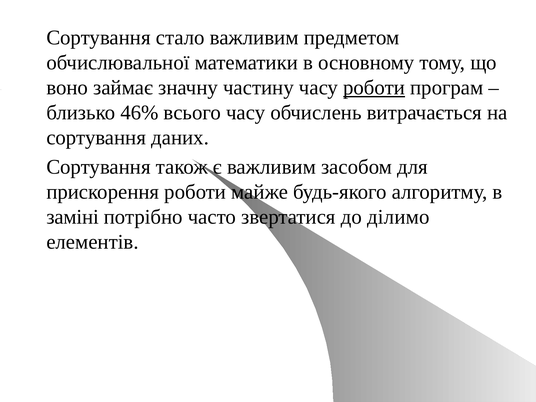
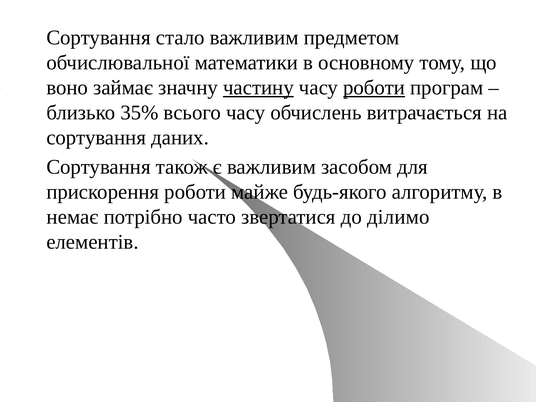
частину underline: none -> present
46%: 46% -> 35%
заміні: заміні -> немає
